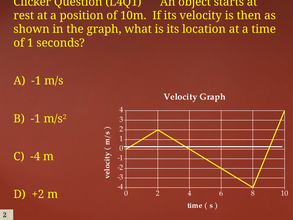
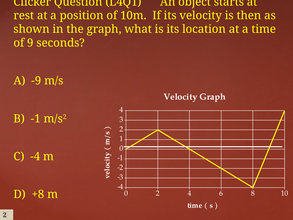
of 1: 1 -> 9
A -1: -1 -> -9
+2: +2 -> +8
